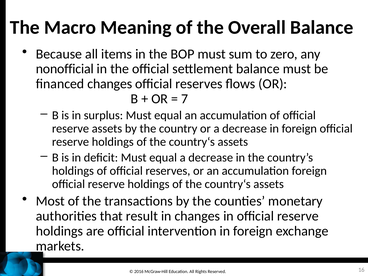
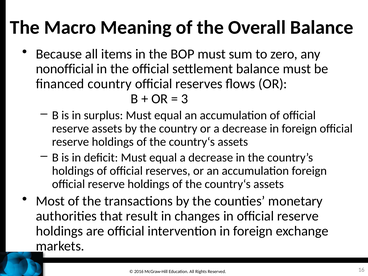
financed changes: changes -> country
7: 7 -> 3
